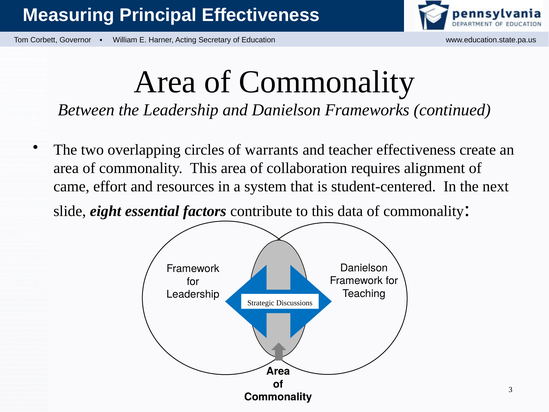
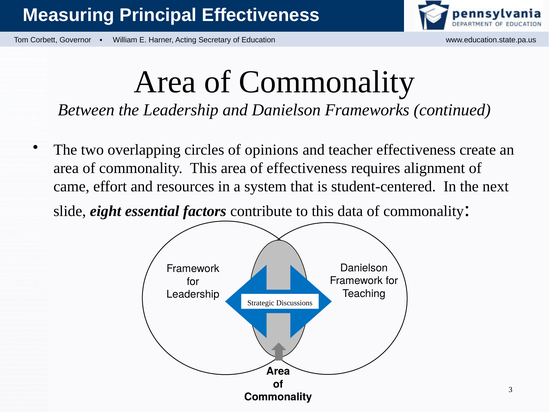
warrants: warrants -> opinions
of collaboration: collaboration -> effectiveness
